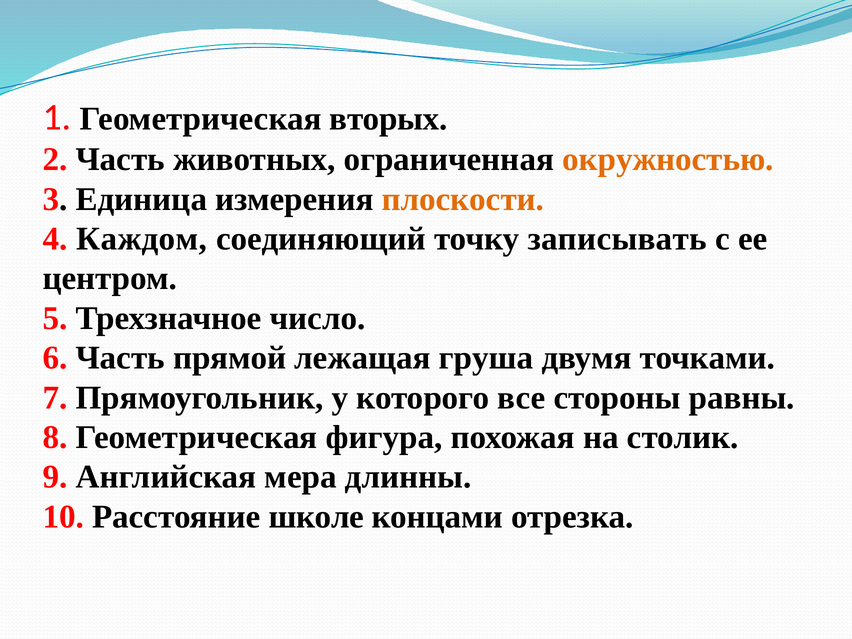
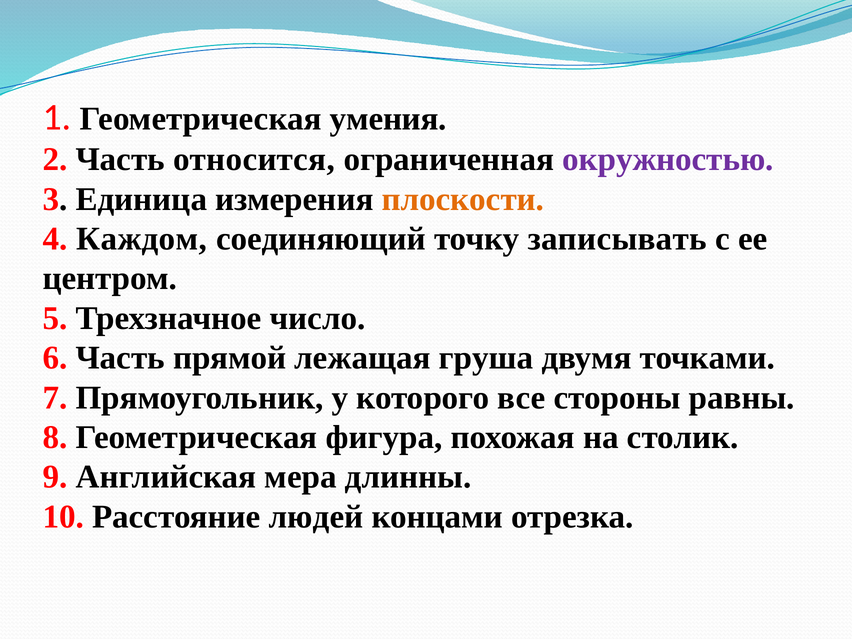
вторых: вторых -> умения
животных: животных -> относится
окружностью colour: orange -> purple
школе: школе -> людей
